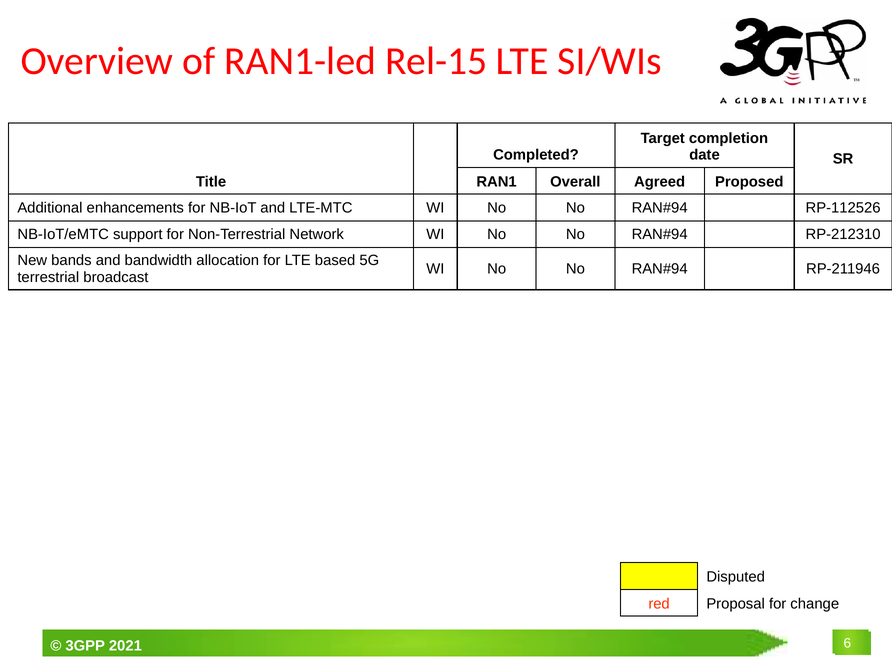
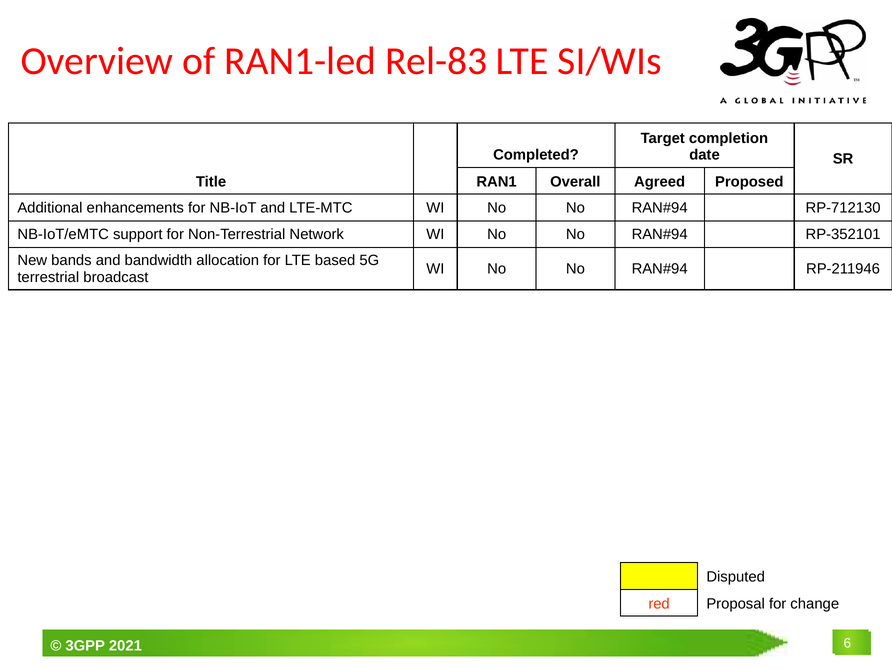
Rel-15: Rel-15 -> Rel-83
RP-112526: RP-112526 -> RP-712130
RP-212310: RP-212310 -> RP-352101
